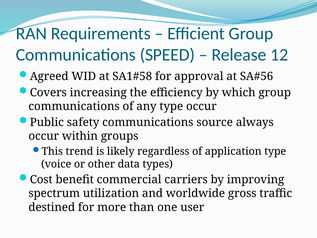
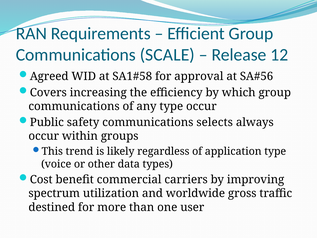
SPEED: SPEED -> SCALE
source: source -> selects
